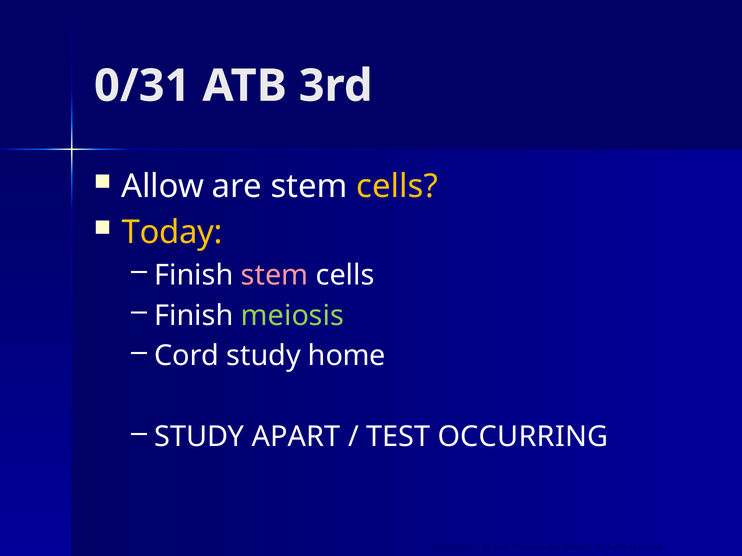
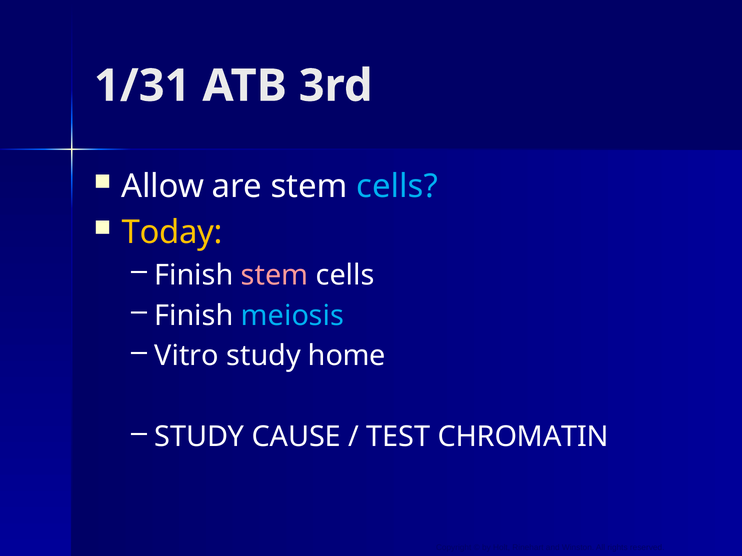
0/31: 0/31 -> 1/31
cells at (397, 187) colour: yellow -> light blue
meiosis colour: light green -> light blue
Cord: Cord -> Vitro
APART: APART -> CAUSE
OCCURRING: OCCURRING -> CHROMATIN
